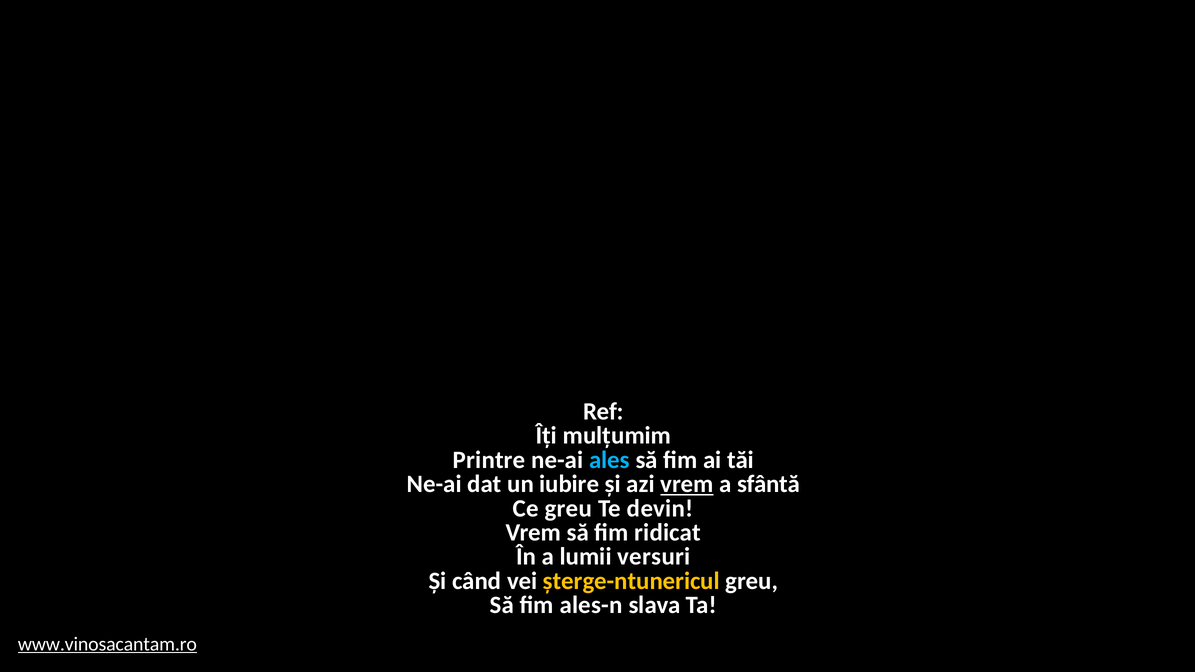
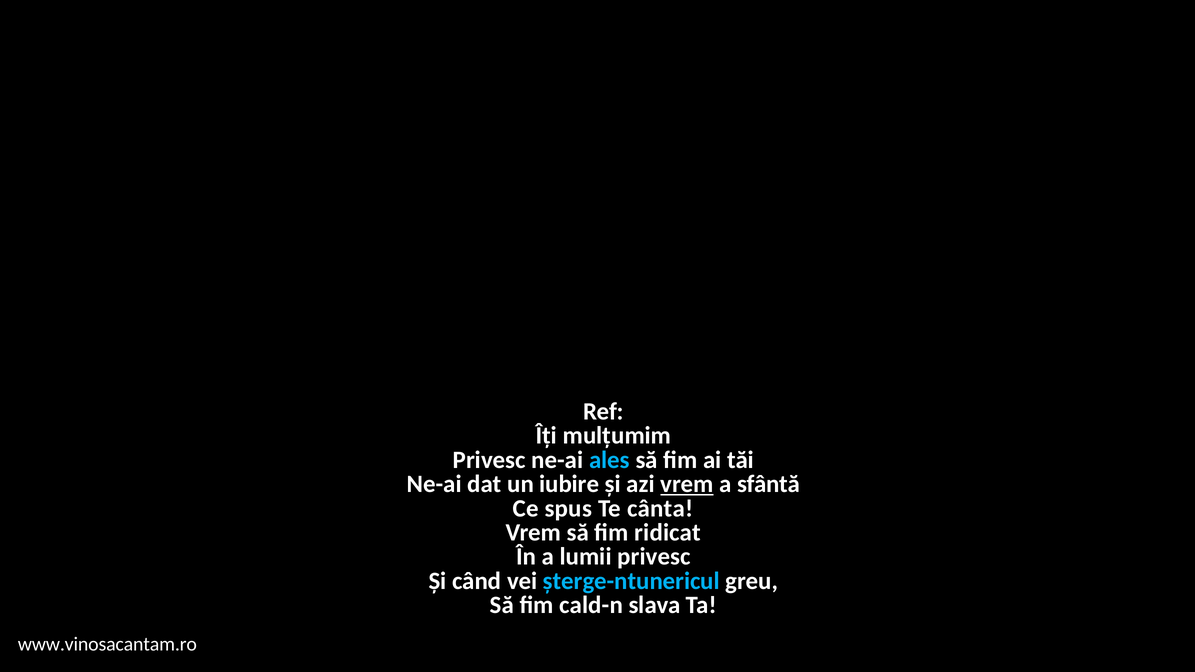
Printre at (489, 460): Printre -> Privesc
Ce greu: greu -> spus
devin: devin -> cânta
lumii versuri: versuri -> privesc
șterge-ntunericul colour: yellow -> light blue
ales-n: ales-n -> cald-n
www.vinosacantam.ro underline: present -> none
